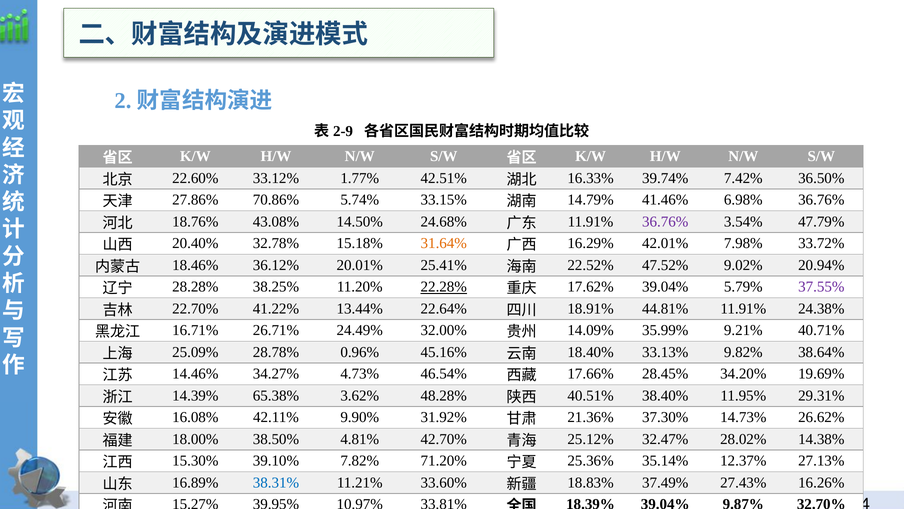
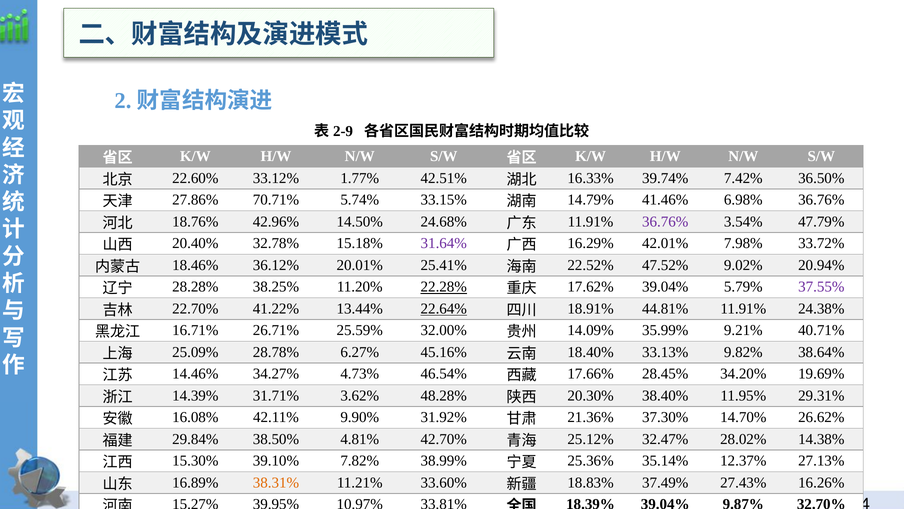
70.86%: 70.86% -> 70.71%
43.08%: 43.08% -> 42.96%
31.64% colour: orange -> purple
22.64% underline: none -> present
24.49%: 24.49% -> 25.59%
0.96%: 0.96% -> 6.27%
65.38%: 65.38% -> 31.71%
40.51%: 40.51% -> 20.30%
14.73%: 14.73% -> 14.70%
18.00%: 18.00% -> 29.84%
71.20%: 71.20% -> 38.99%
38.31% colour: blue -> orange
